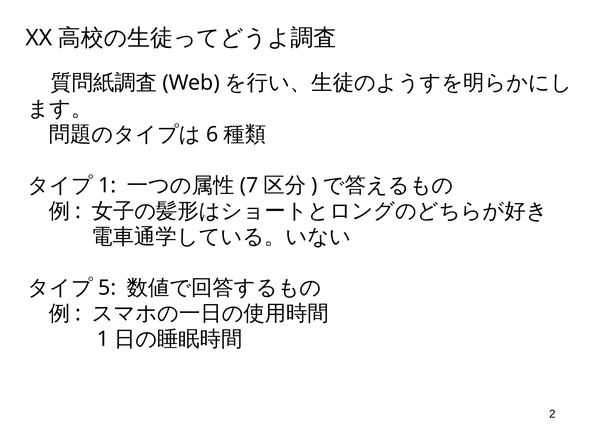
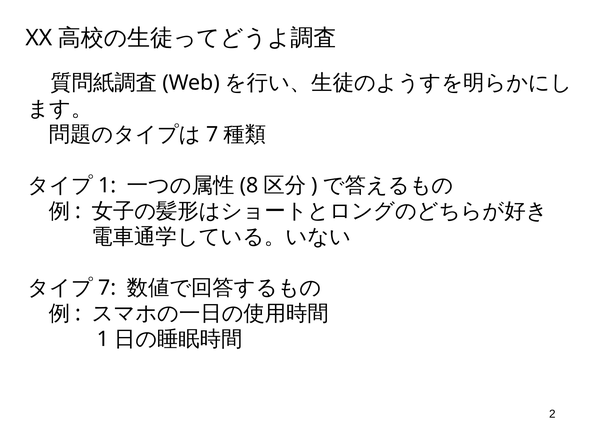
6 at (212, 134): 6 -> 7
7: 7 -> 8
5 at (107, 288): 5 -> 7
